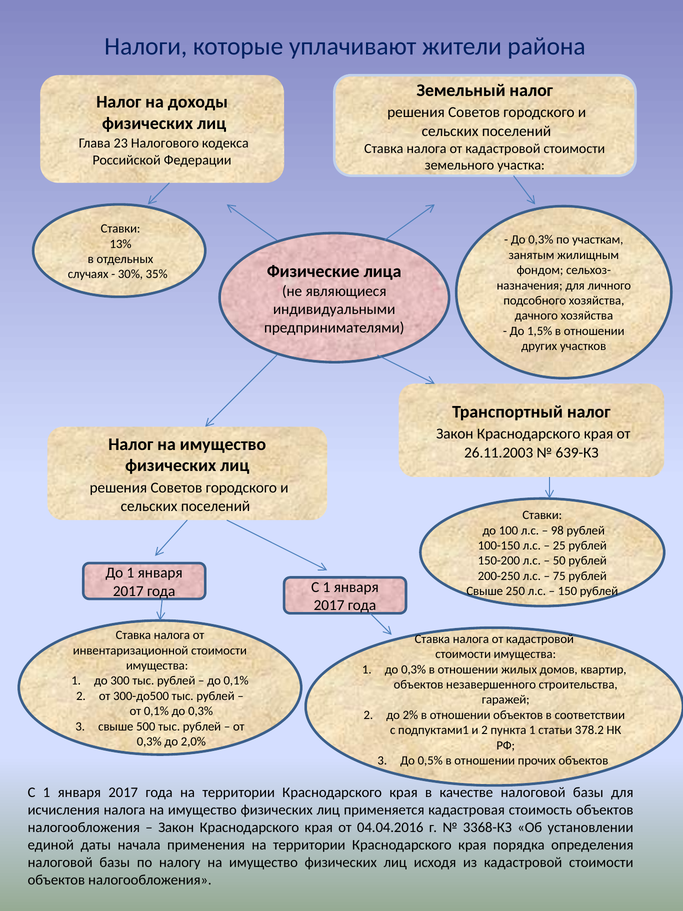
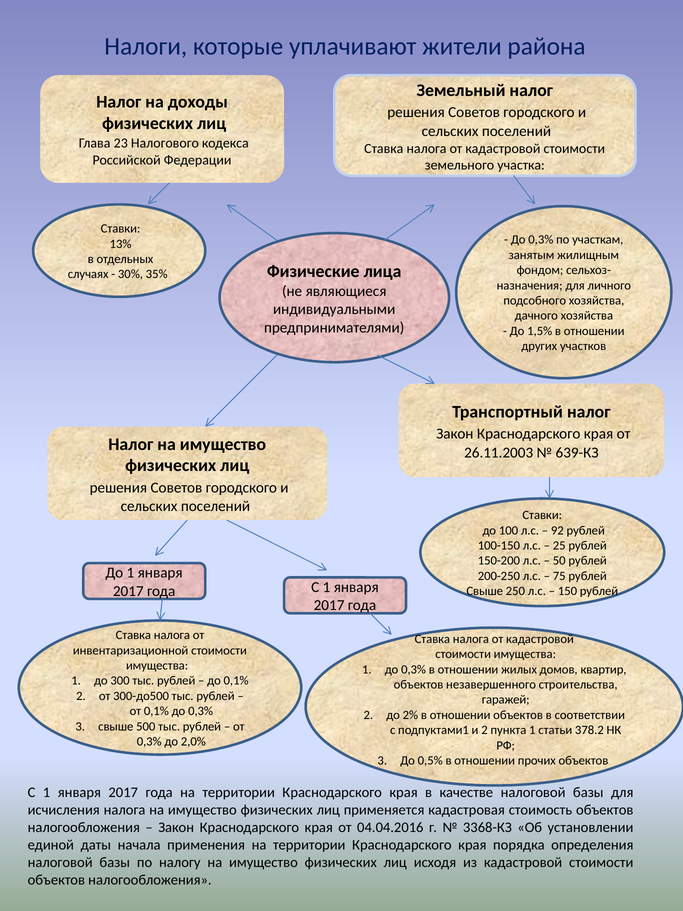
98: 98 -> 92
